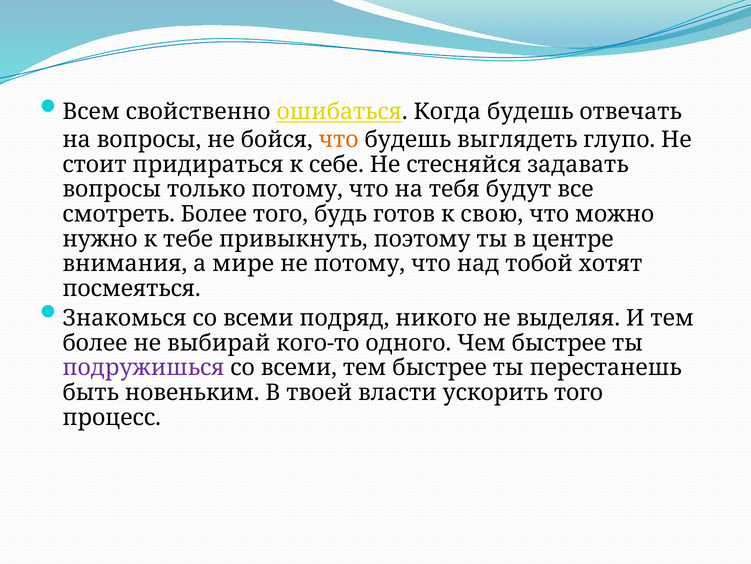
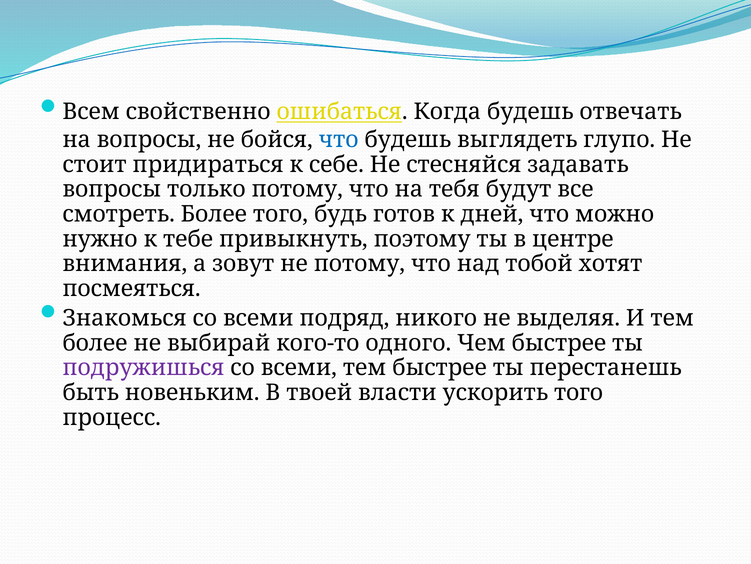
что at (339, 140) colour: orange -> blue
свою: свою -> дней
мире: мире -> зовут
